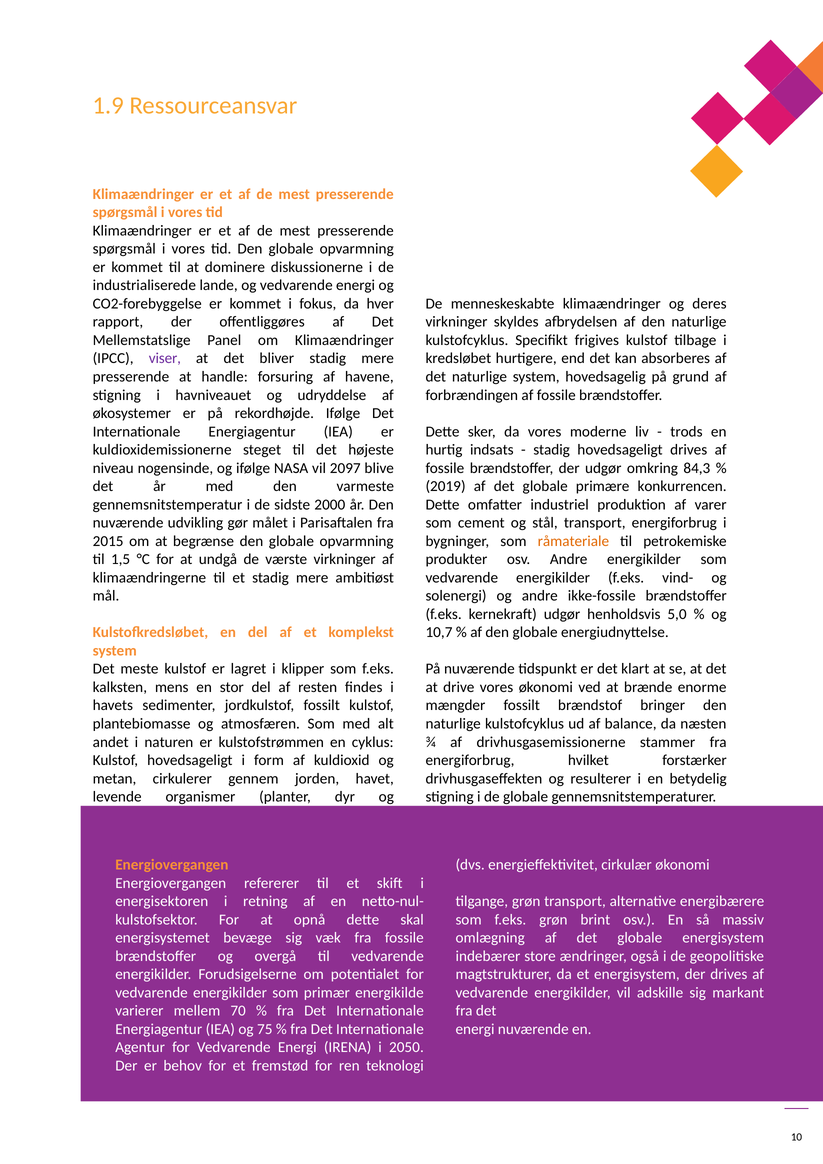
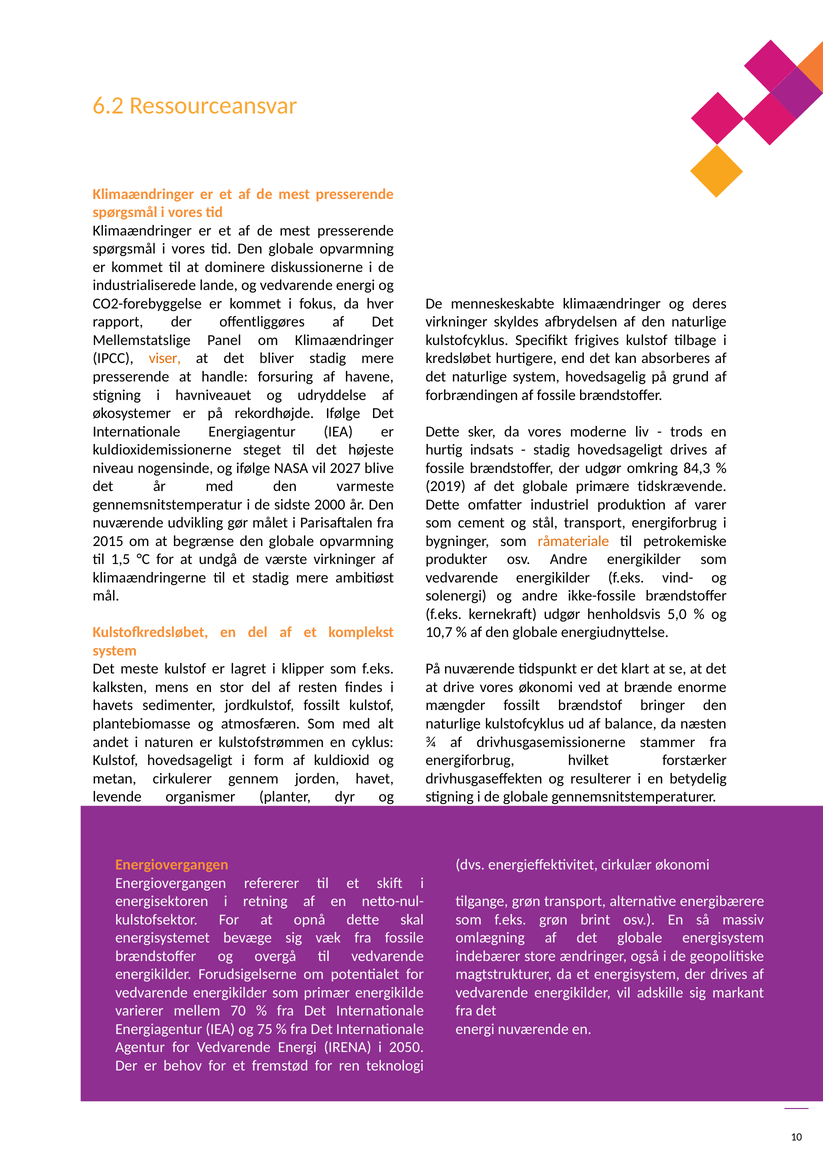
1.9: 1.9 -> 6.2
viser colour: purple -> orange
2097: 2097 -> 2027
konkurrencen: konkurrencen -> tidskrævende
